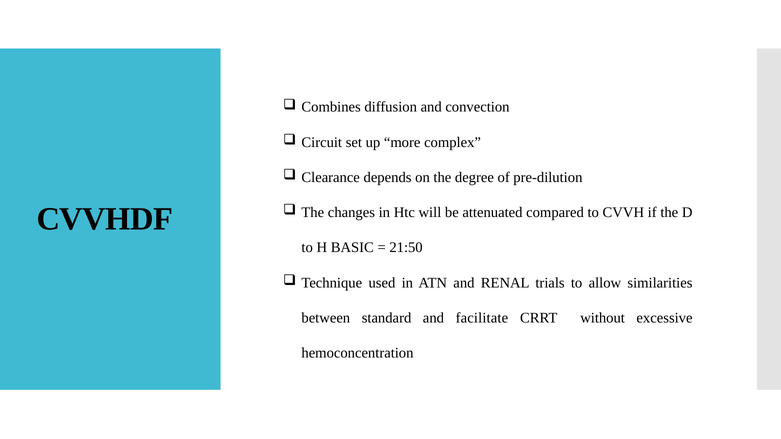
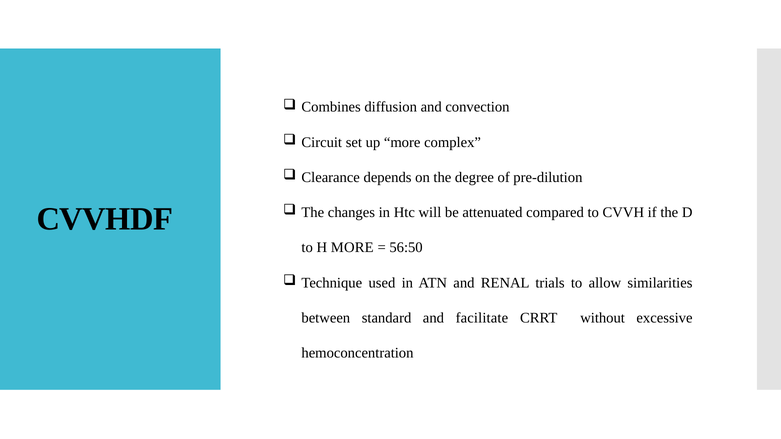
H BASIC: BASIC -> MORE
21:50: 21:50 -> 56:50
